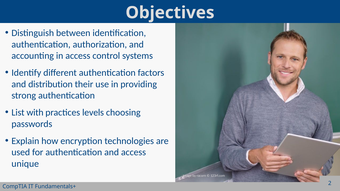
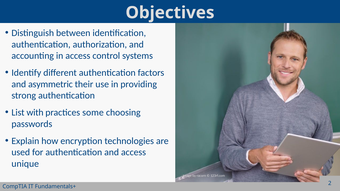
distribution: distribution -> asymmetric
levels: levels -> some
